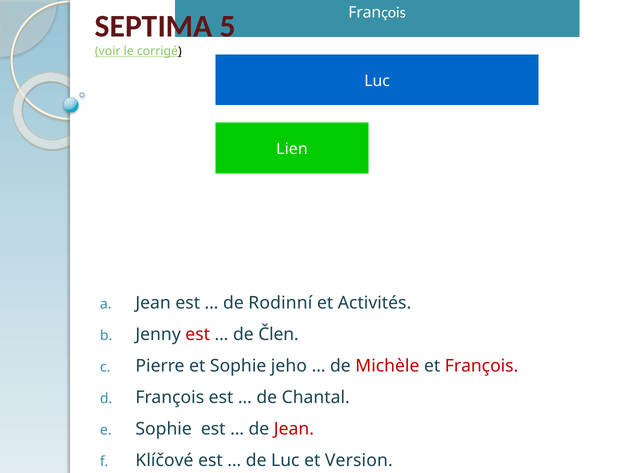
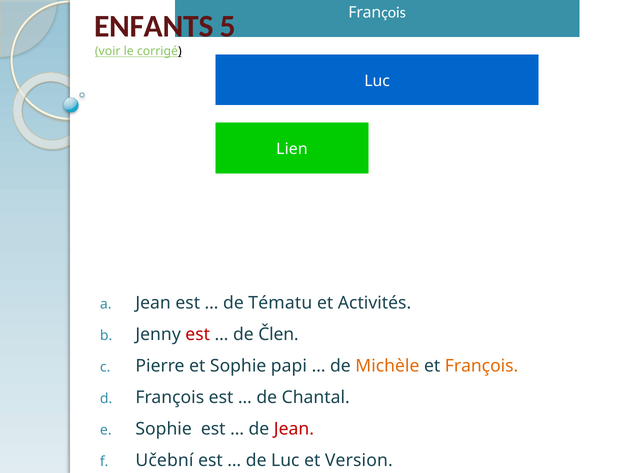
SEPTIMA: SEPTIMA -> ENFANTS
Rodinní: Rodinní -> Tématu
jeho: jeho -> papi
Michèle colour: red -> orange
François at (482, 366) colour: red -> orange
Klíčové: Klíčové -> Učební
